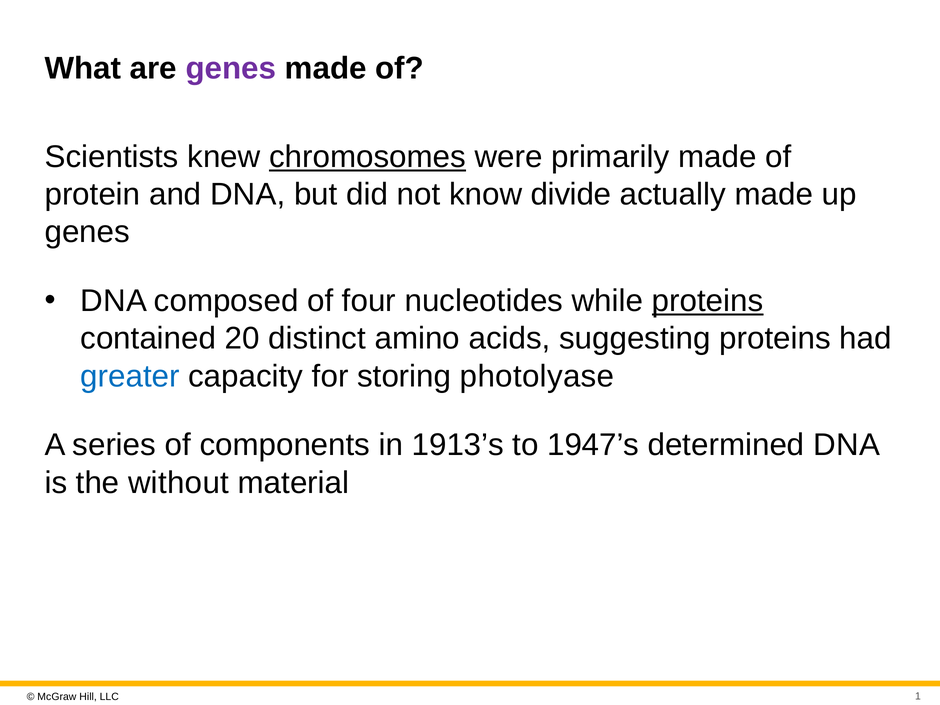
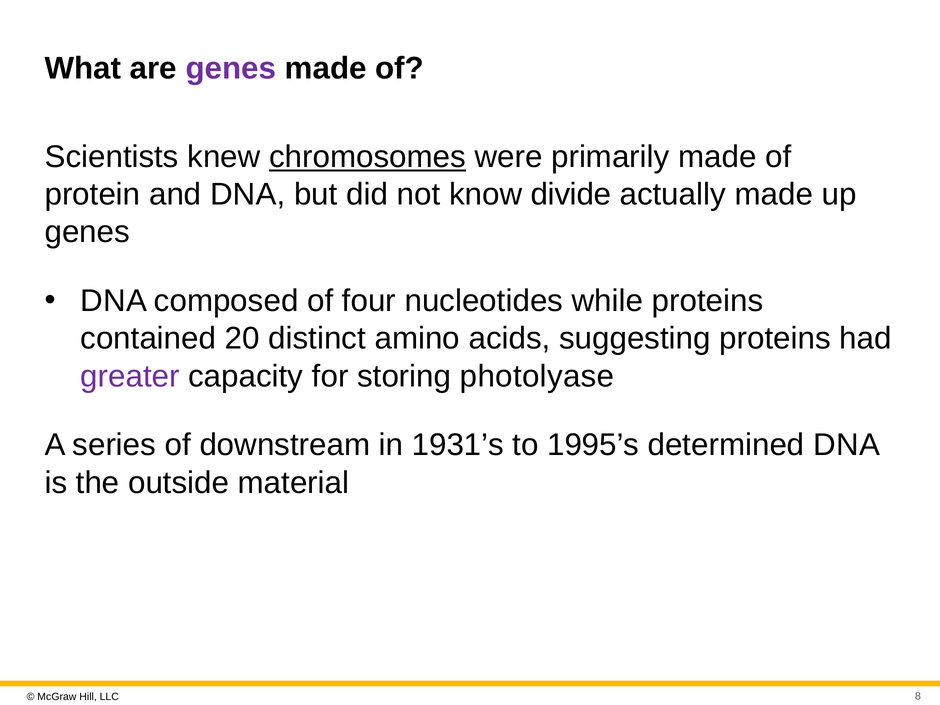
proteins at (708, 301) underline: present -> none
greater colour: blue -> purple
components: components -> downstream
1913’s: 1913’s -> 1931’s
1947’s: 1947’s -> 1995’s
without: without -> outside
1: 1 -> 8
